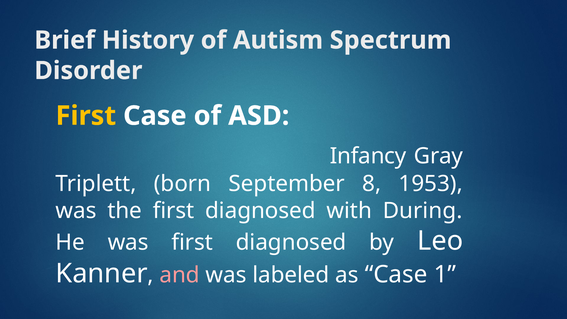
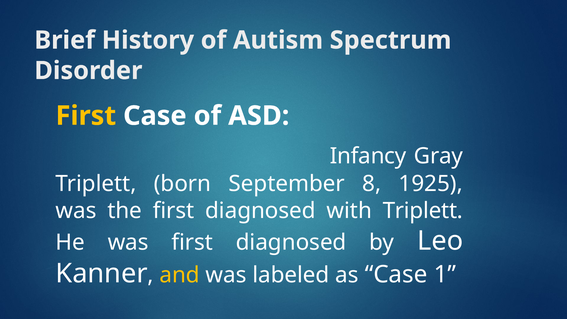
1953: 1953 -> 1925
with During: During -> Triplett
and colour: pink -> yellow
